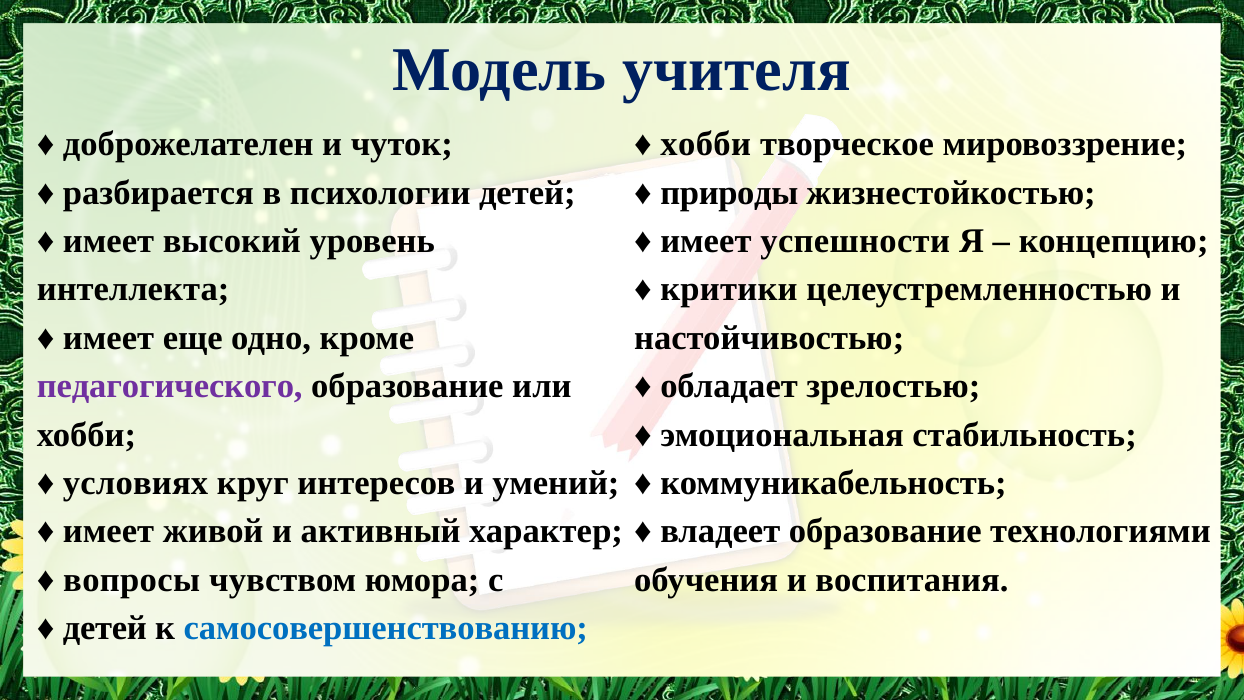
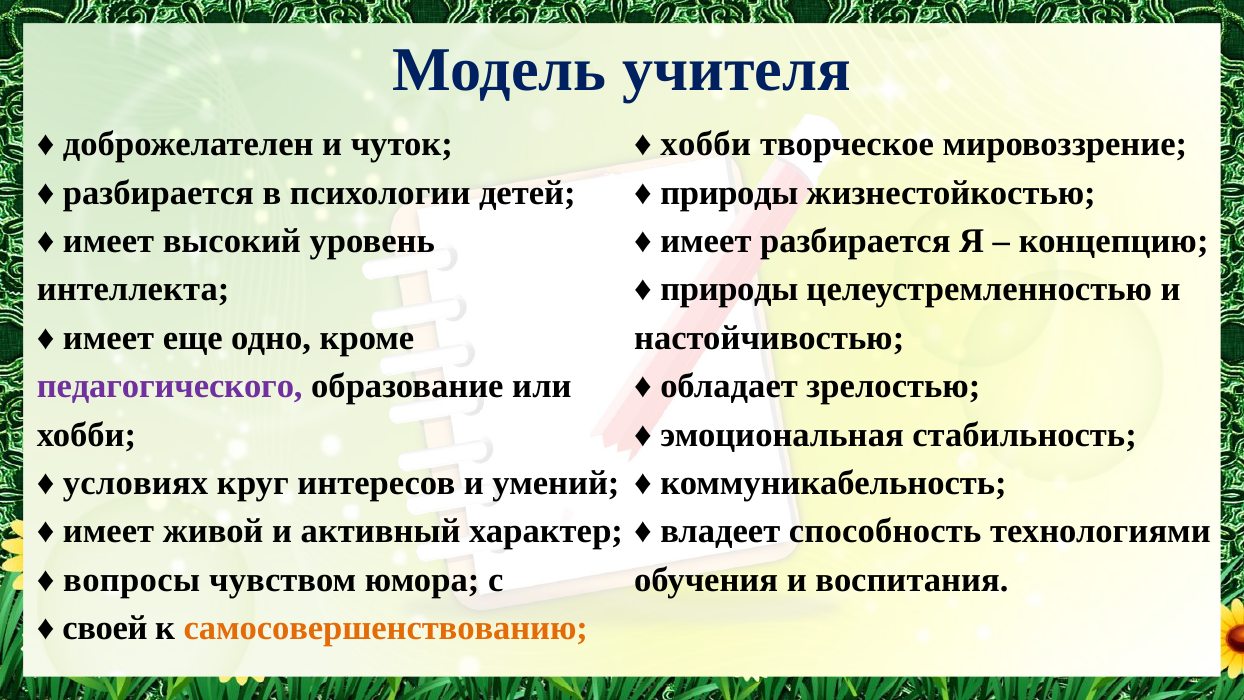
имеет успешности: успешности -> разбирается
критики at (729, 289): критики -> природы
владеет образование: образование -> способность
детей at (105, 628): детей -> своей
самосовершенствованию colour: blue -> orange
